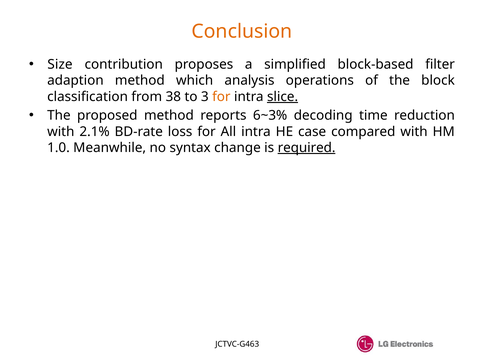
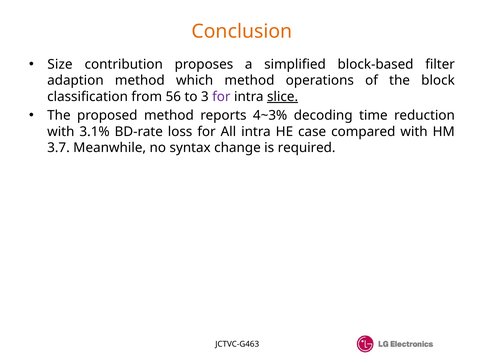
which analysis: analysis -> method
38: 38 -> 56
for at (221, 97) colour: orange -> purple
6~3%: 6~3% -> 4~3%
2.1%: 2.1% -> 3.1%
1.0: 1.0 -> 3.7
required underline: present -> none
